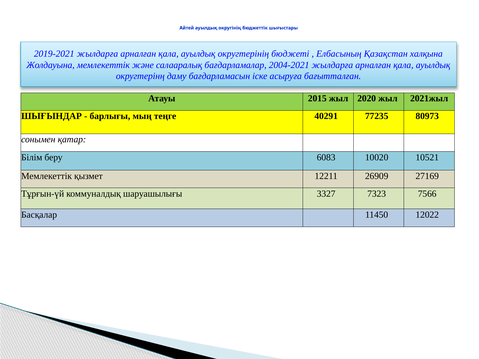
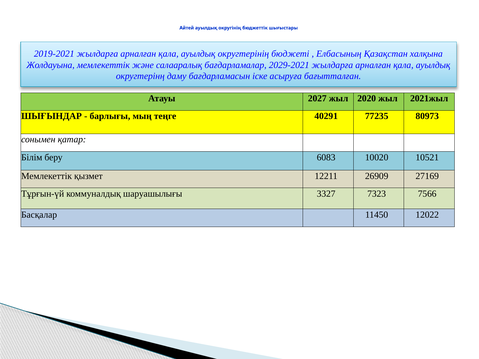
2004-2021: 2004-2021 -> 2029-2021
2015: 2015 -> 2027
